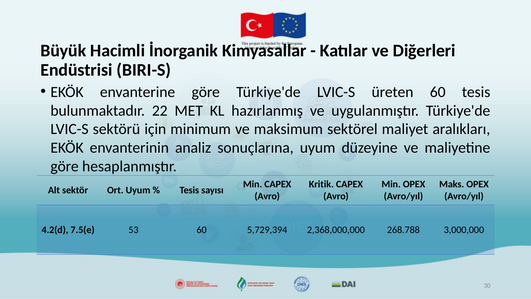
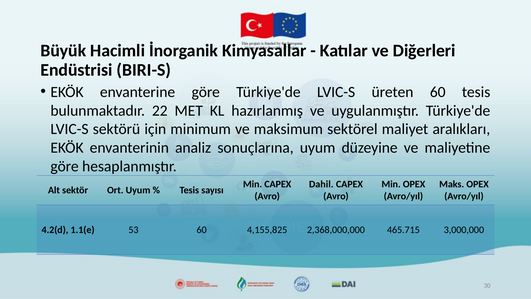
Kritik: Kritik -> Dahil
7.5(e: 7.5(e -> 1.1(e
5,729,394: 5,729,394 -> 4,155,825
268.788: 268.788 -> 465.715
